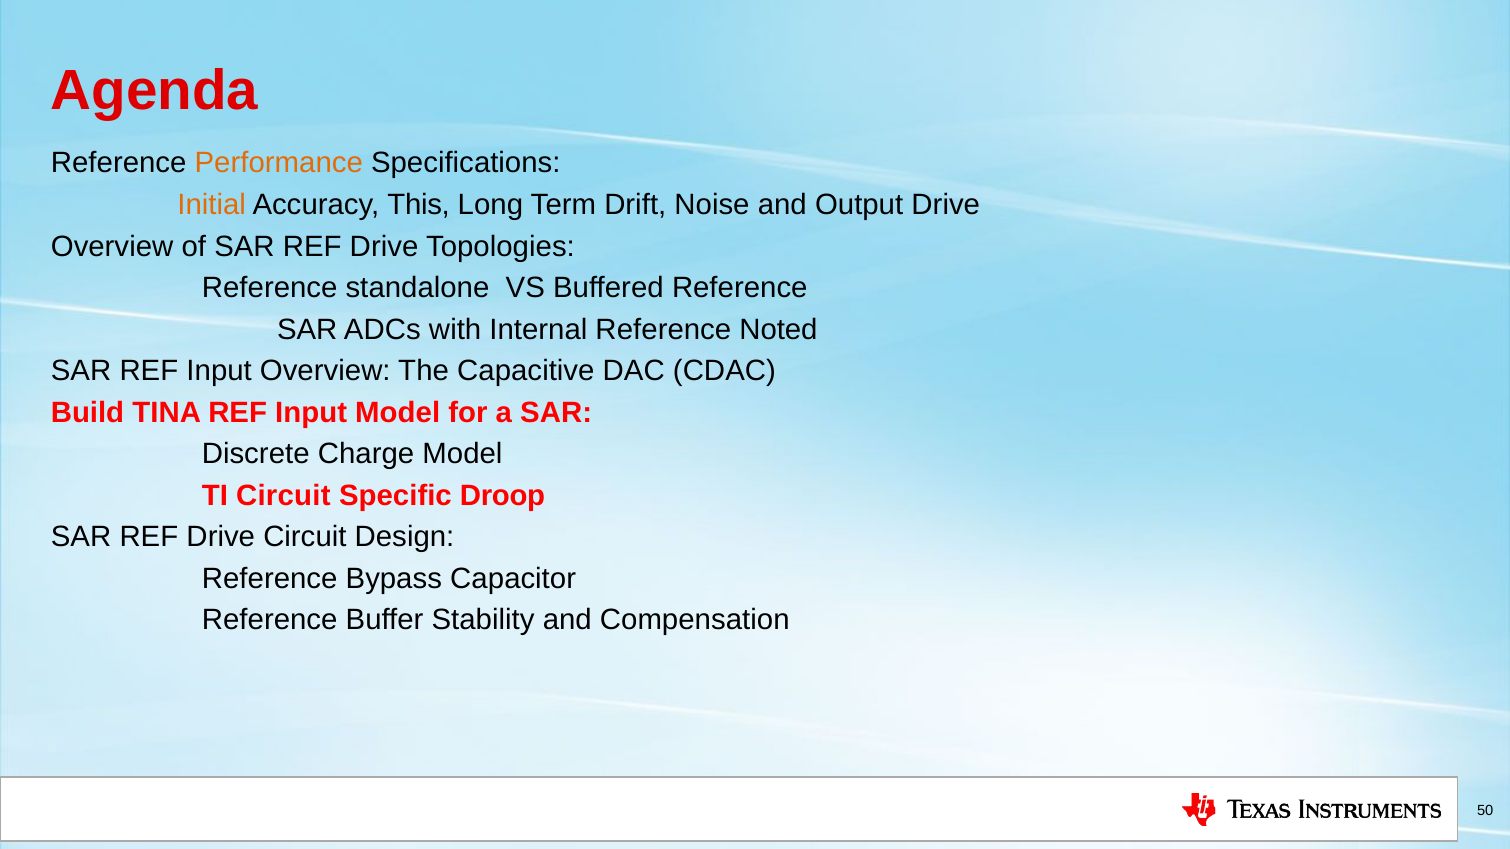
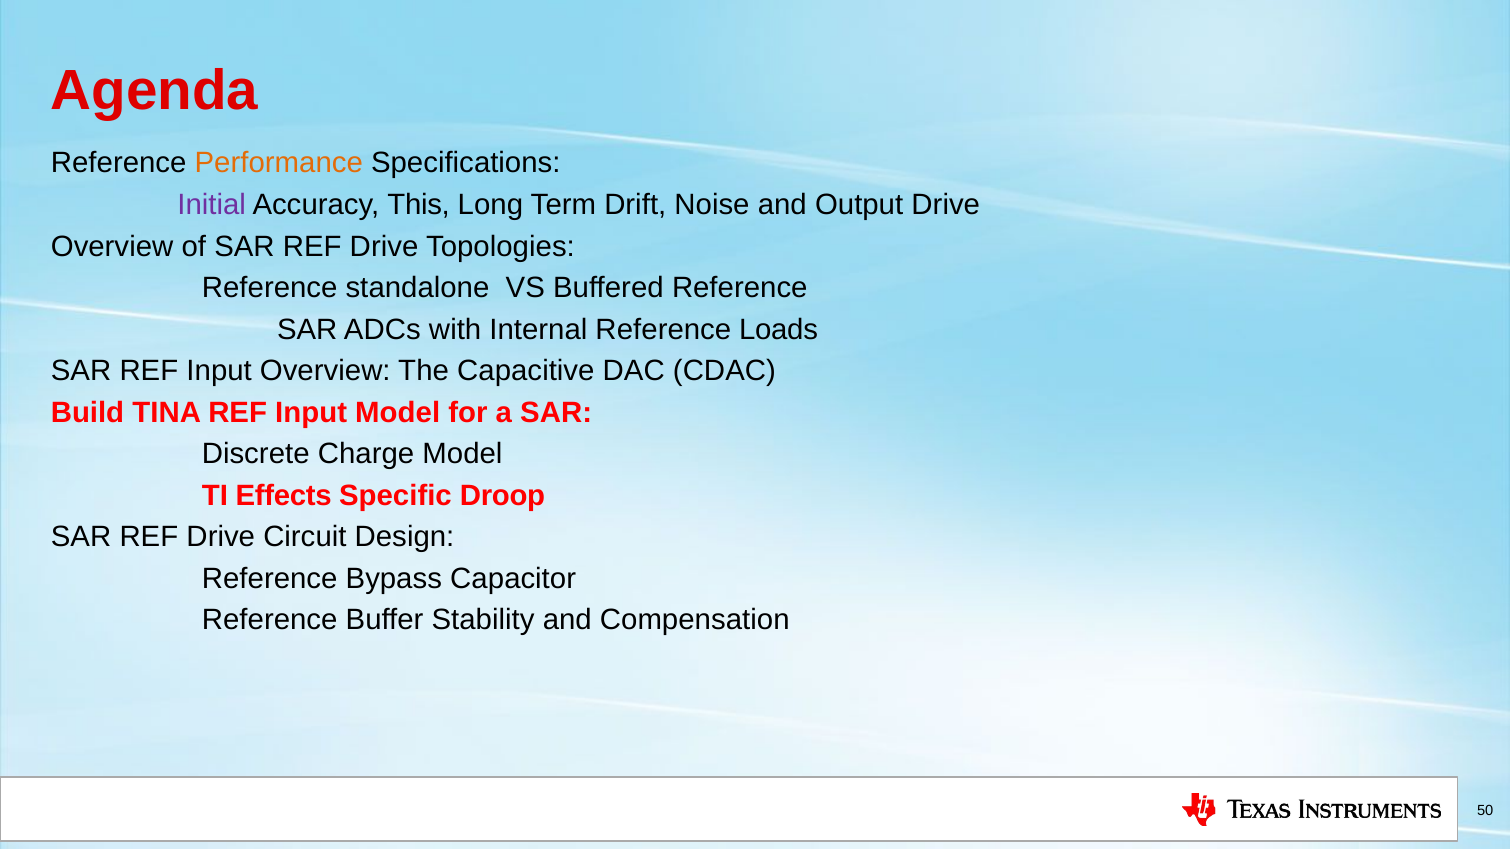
Initial colour: orange -> purple
Noted: Noted -> Loads
TI Circuit: Circuit -> Effects
